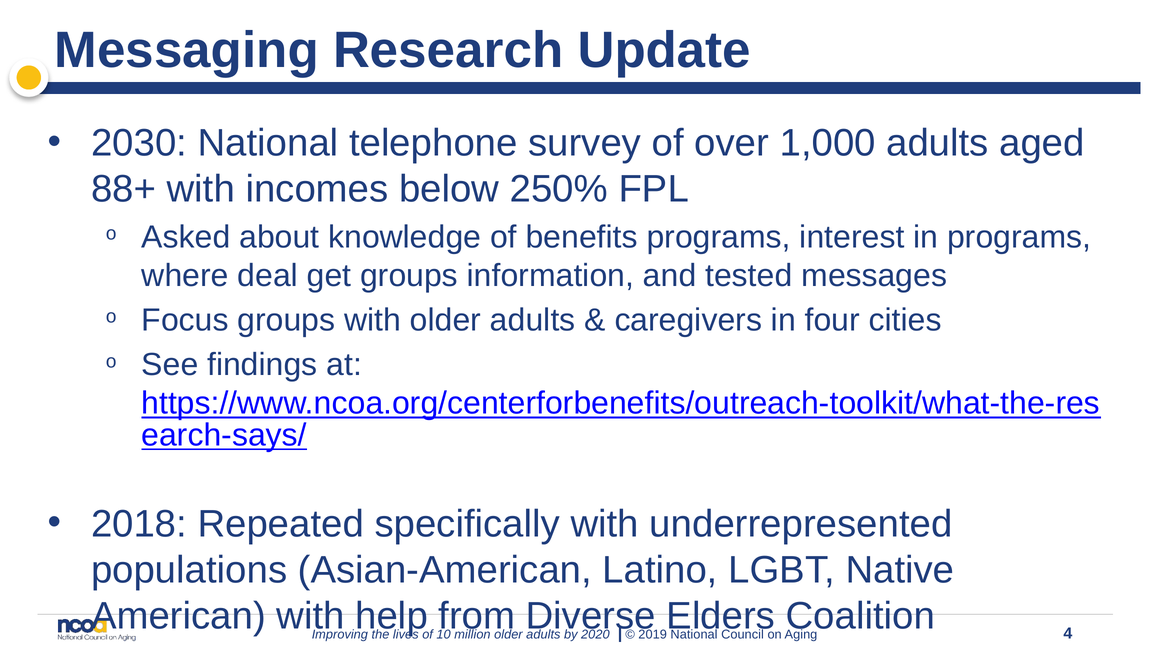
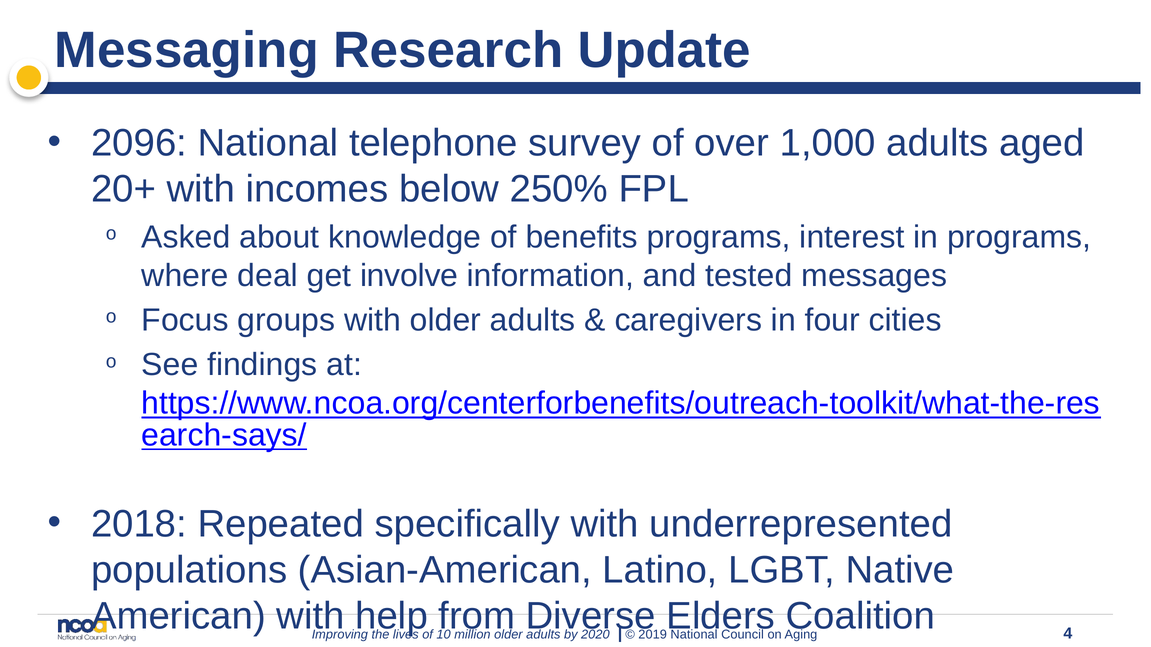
2030: 2030 -> 2096
88+: 88+ -> 20+
get groups: groups -> involve
